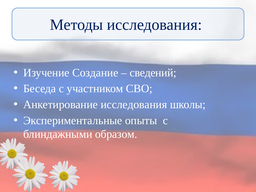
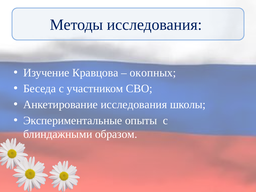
Создание: Создание -> Кравцова
сведений: сведений -> окопных
